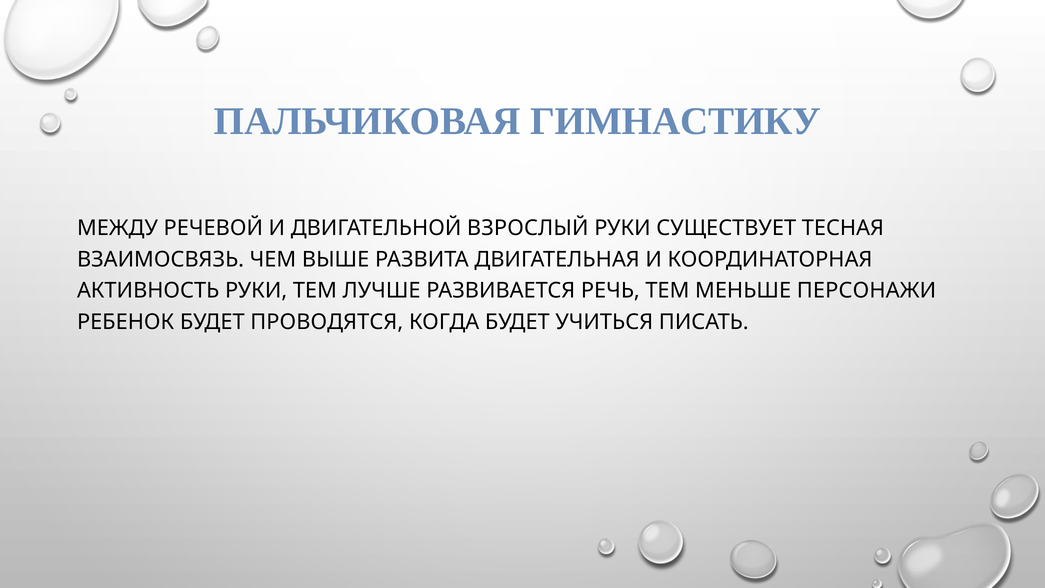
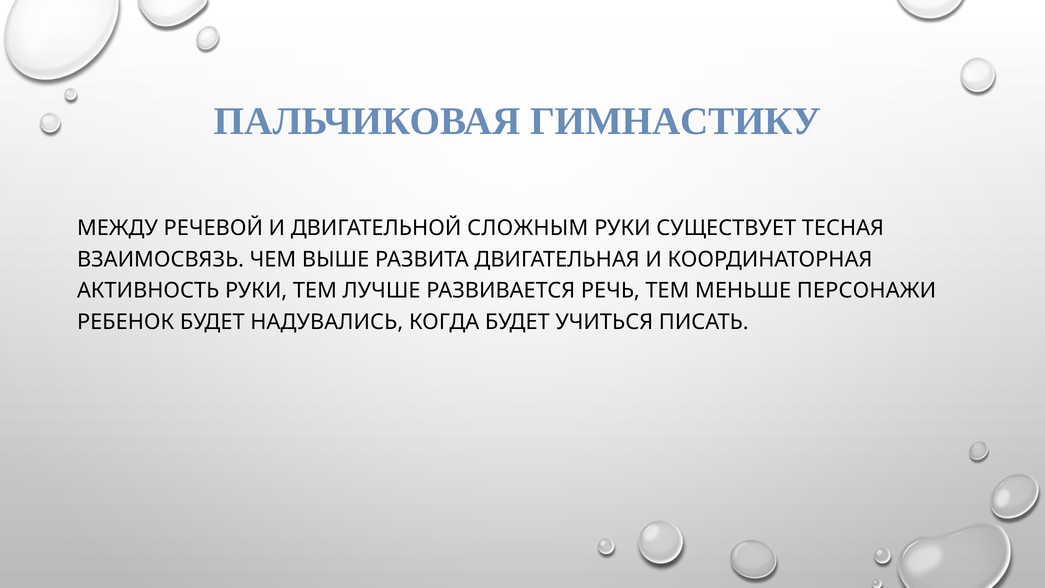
ВЗРОСЛЫЙ: ВЗРОСЛЫЙ -> СЛОЖНЫМ
ПРОВОДЯТСЯ: ПРОВОДЯТСЯ -> НАДУВАЛИСЬ
